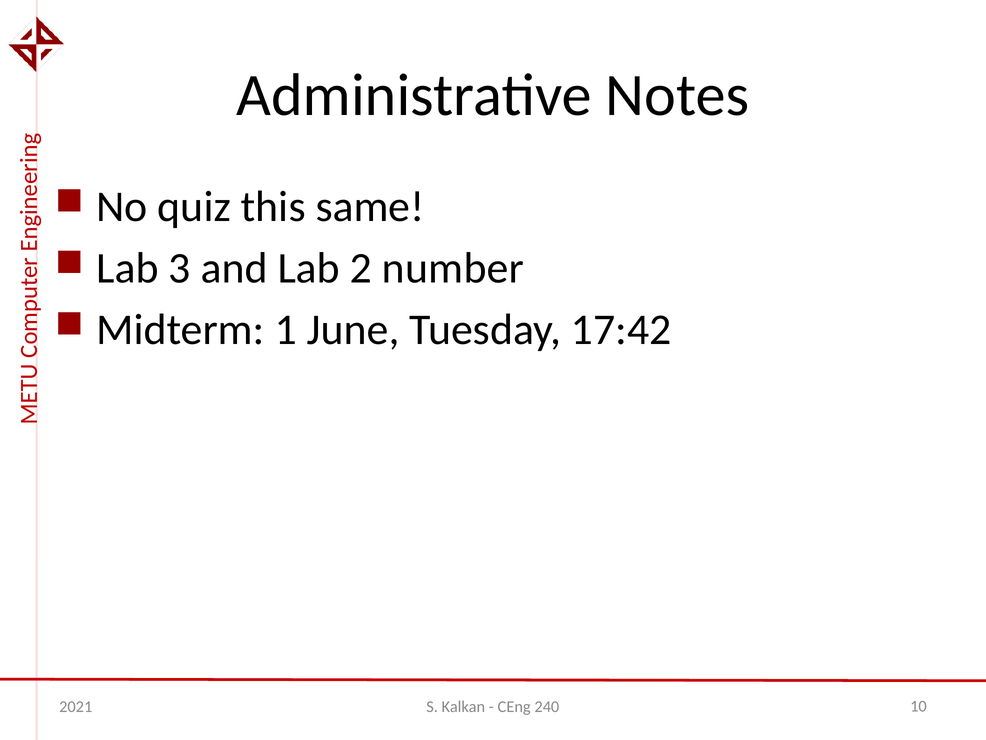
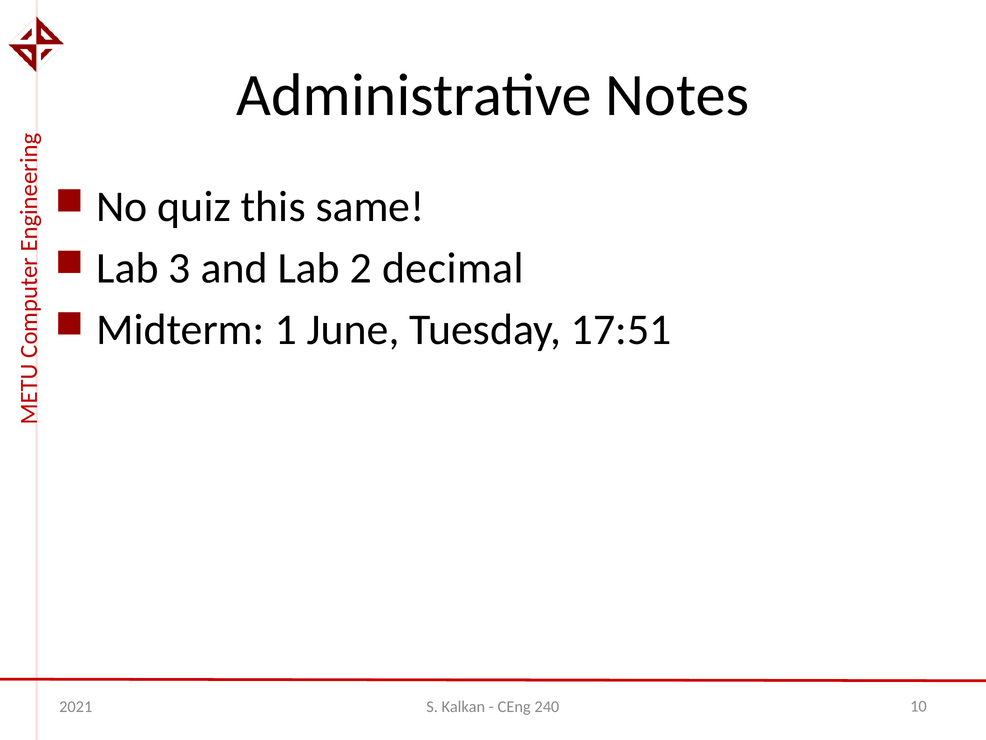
number: number -> decimal
17:42: 17:42 -> 17:51
